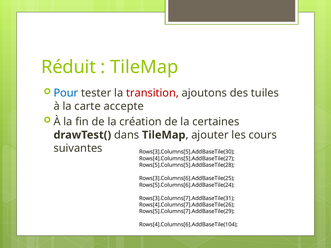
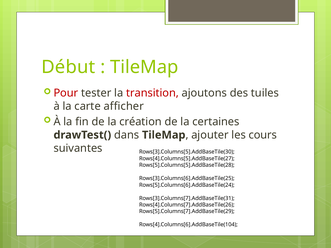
Réduit: Réduit -> Début
Pour colour: blue -> red
accepte: accepte -> afficher
